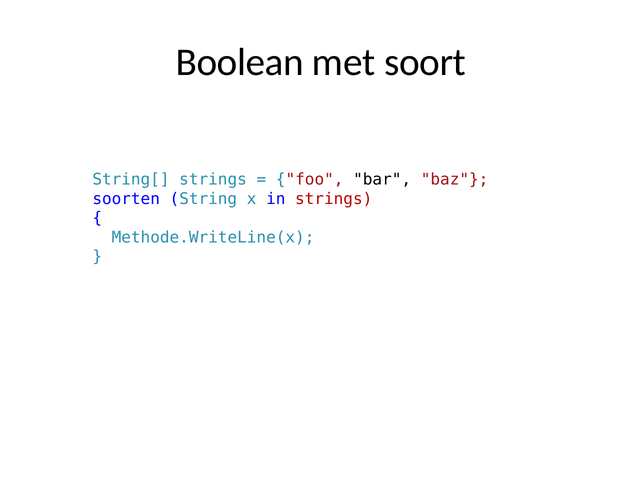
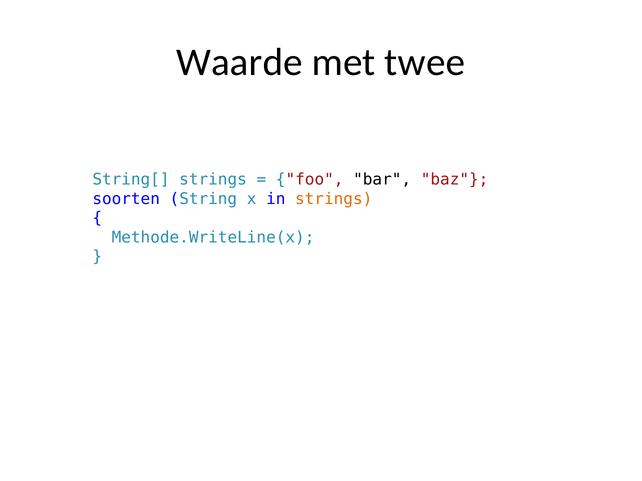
Boolean: Boolean -> Waarde
soort: soort -> twee
strings at (334, 199) colour: red -> orange
